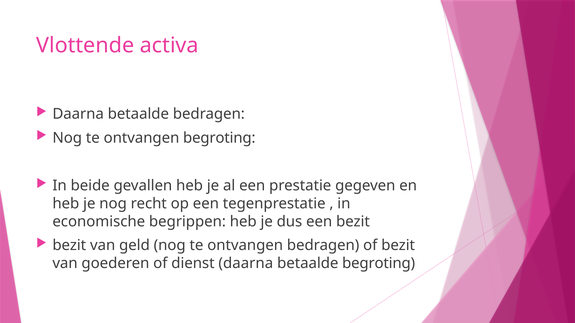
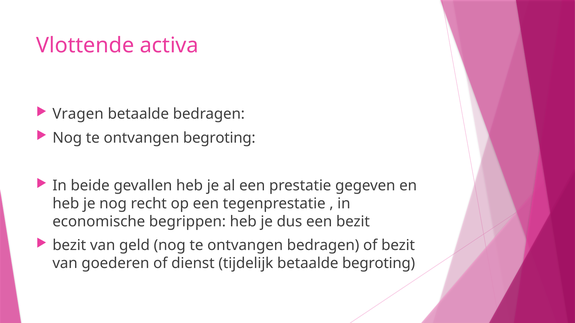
Daarna at (78, 114): Daarna -> Vragen
dienst daarna: daarna -> tijdelijk
